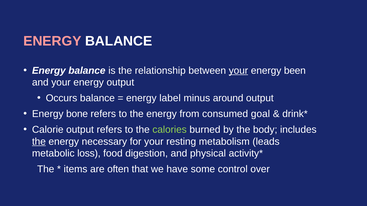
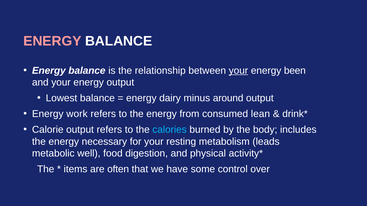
Occurs: Occurs -> Lowest
label: label -> dairy
bone: bone -> work
goal: goal -> lean
calories colour: light green -> light blue
the at (39, 142) underline: present -> none
loss: loss -> well
